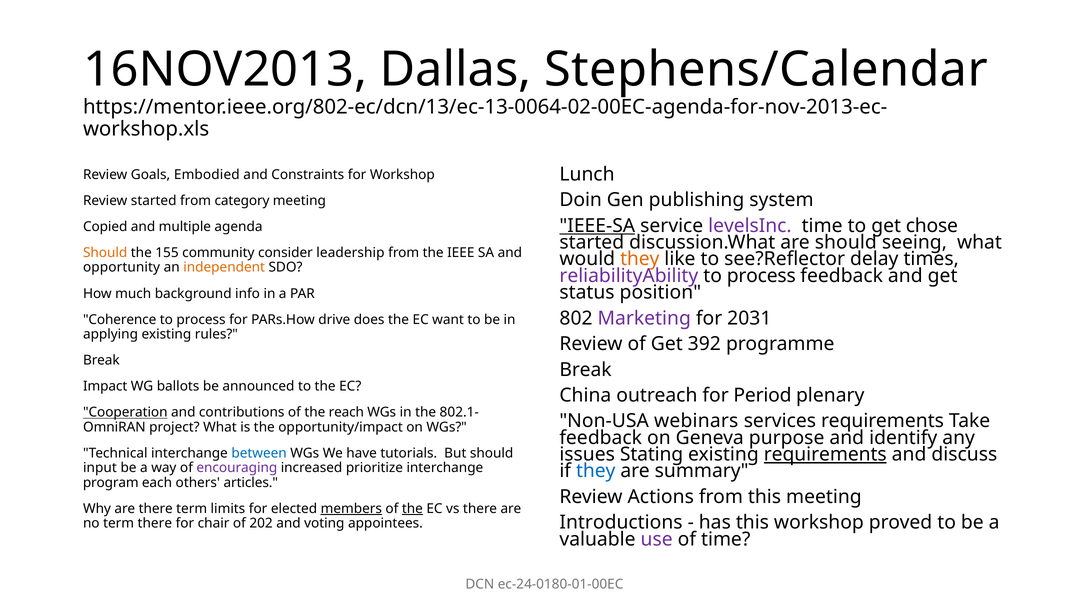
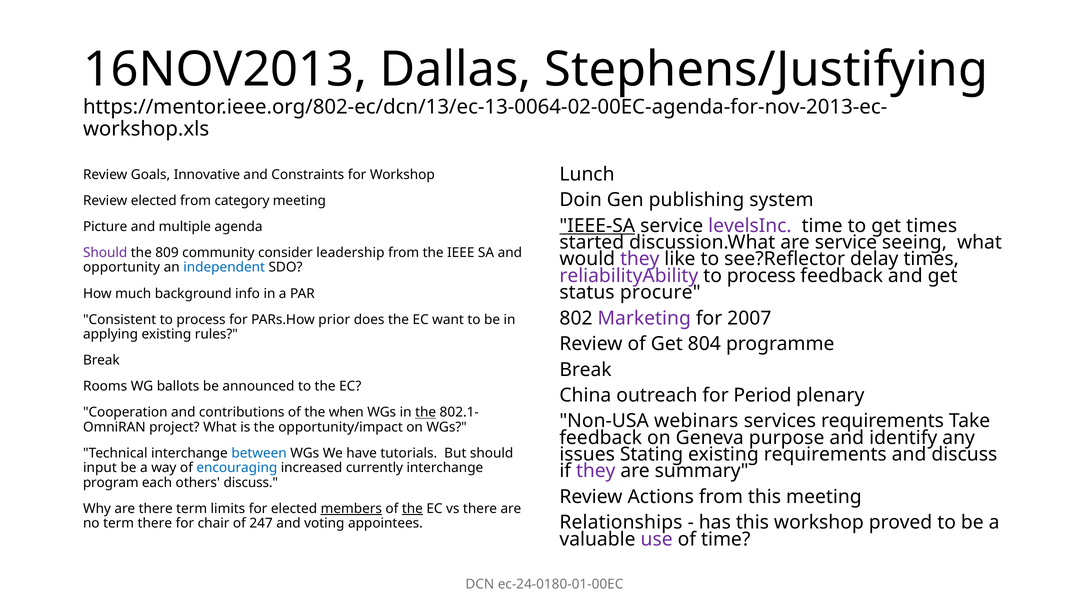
Stephens/Calendar: Stephens/Calendar -> Stephens/Justifying
Embodied: Embodied -> Innovative
Review started: started -> elected
get chose: chose -> times
Copied: Copied -> Picture
are should: should -> service
Should at (105, 253) colour: orange -> purple
155: 155 -> 809
they at (640, 259) colour: orange -> purple
independent colour: orange -> blue
position: position -> procure
2031: 2031 -> 2007
Coherence: Coherence -> Consistent
drive: drive -> prior
392: 392 -> 804
Impact: Impact -> Rooms
Cooperation underline: present -> none
reach: reach -> when
the at (426, 412) underline: none -> present
requirements at (825, 454) underline: present -> none
encouraging colour: purple -> blue
prioritize: prioritize -> currently
they at (596, 471) colour: blue -> purple
others articles: articles -> discuss
Introductions: Introductions -> Relationships
202: 202 -> 247
